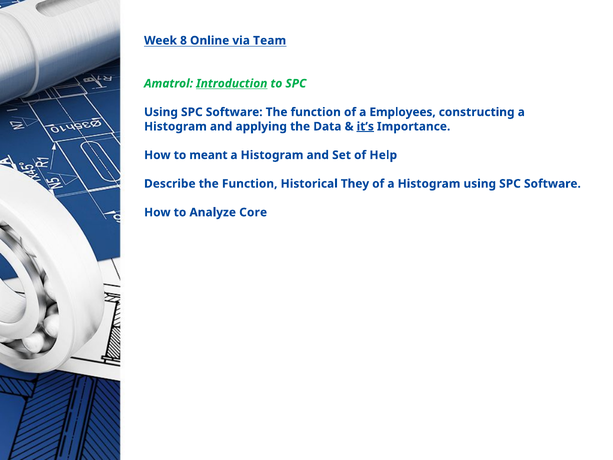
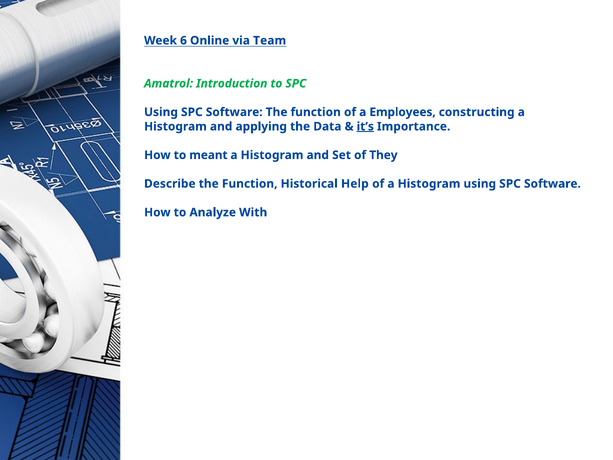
8: 8 -> 6
Introduction underline: present -> none
Help: Help -> They
They: They -> Help
Core: Core -> With
